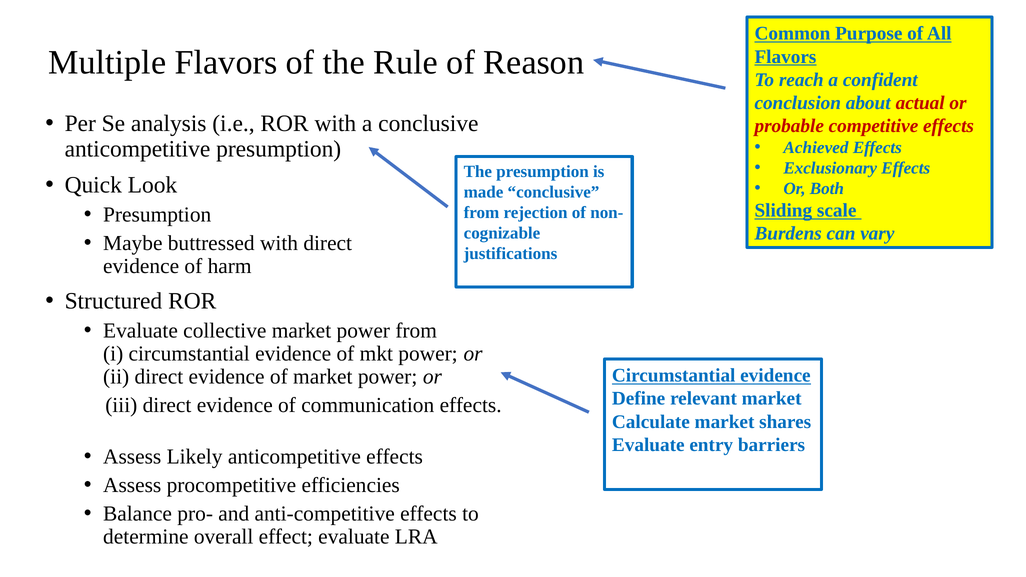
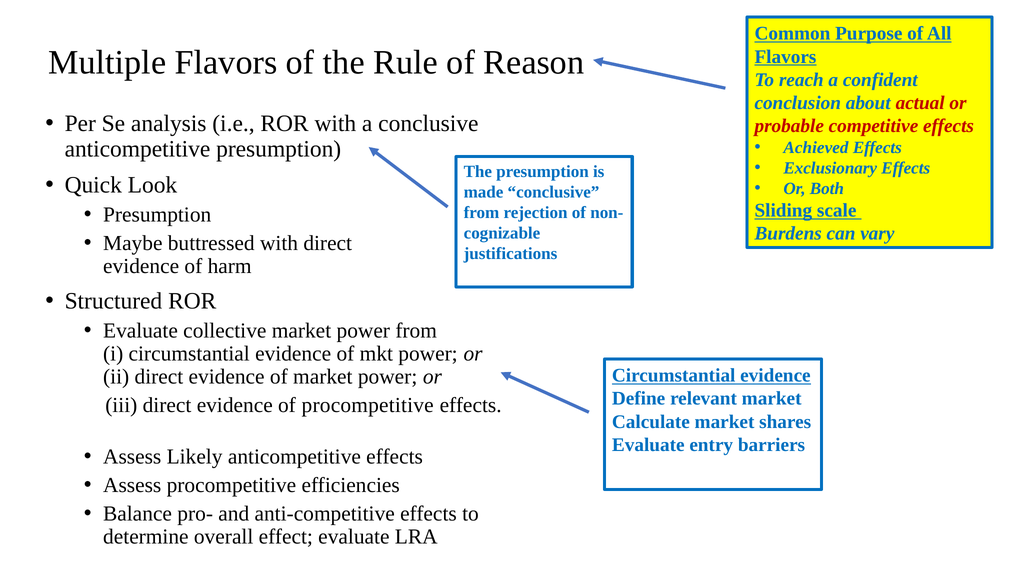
of communication: communication -> procompetitive
